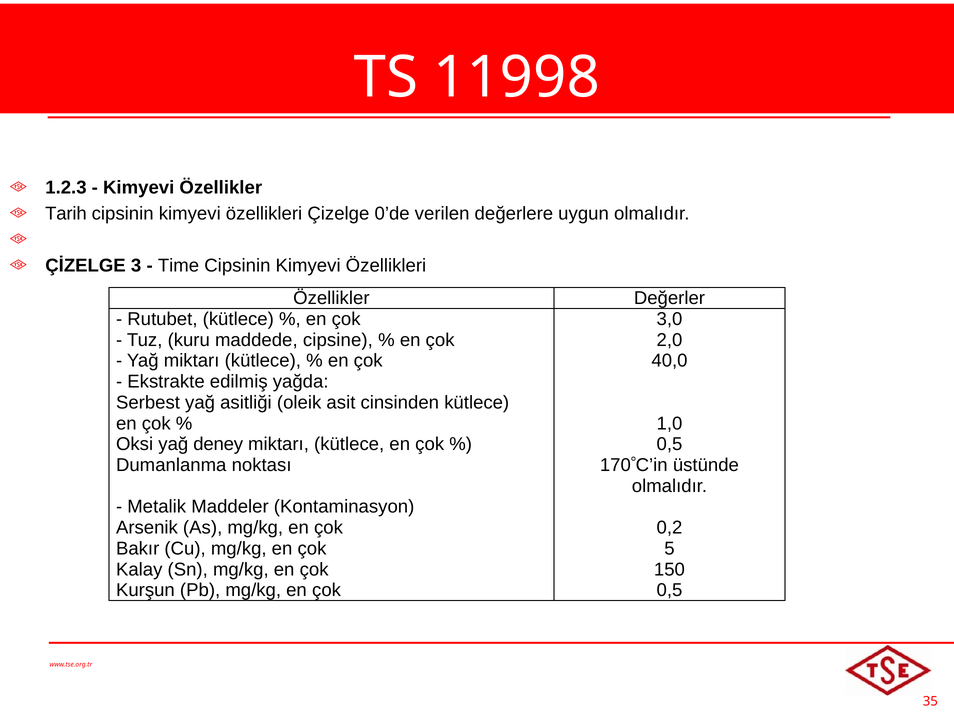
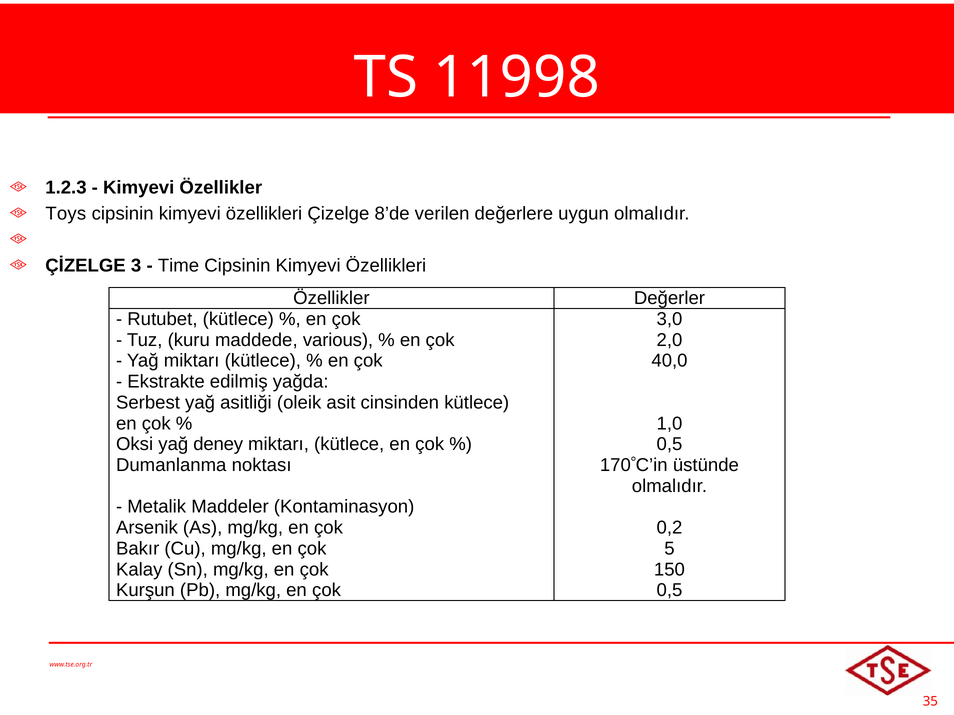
Tarih: Tarih -> Toys
0’de: 0’de -> 8’de
cipsine: cipsine -> various
